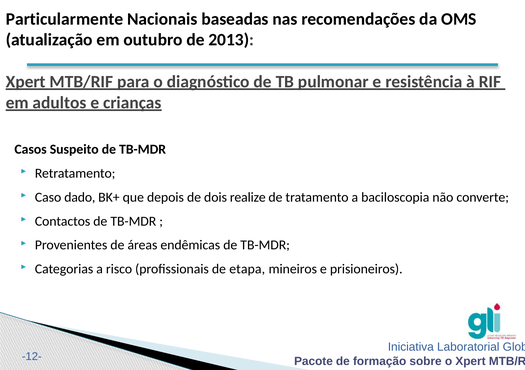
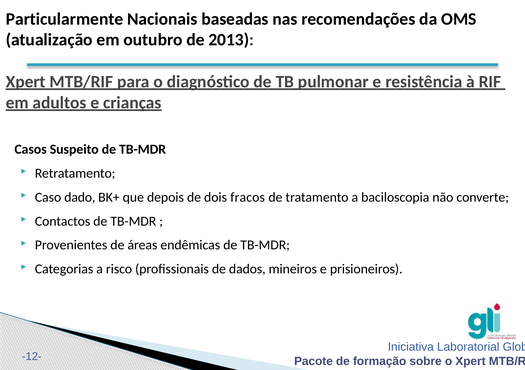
realize: realize -> fracos
etapa: etapa -> dados
